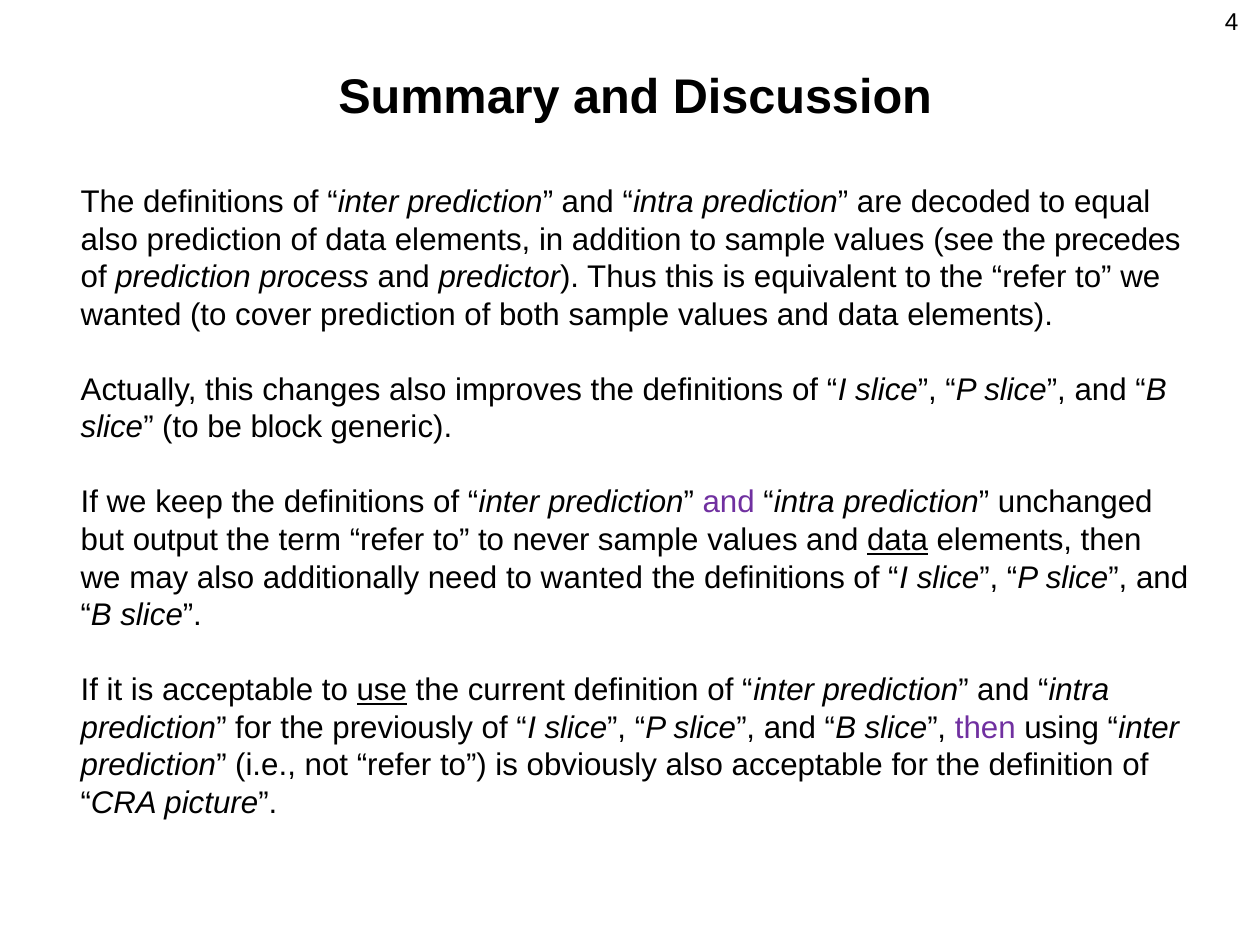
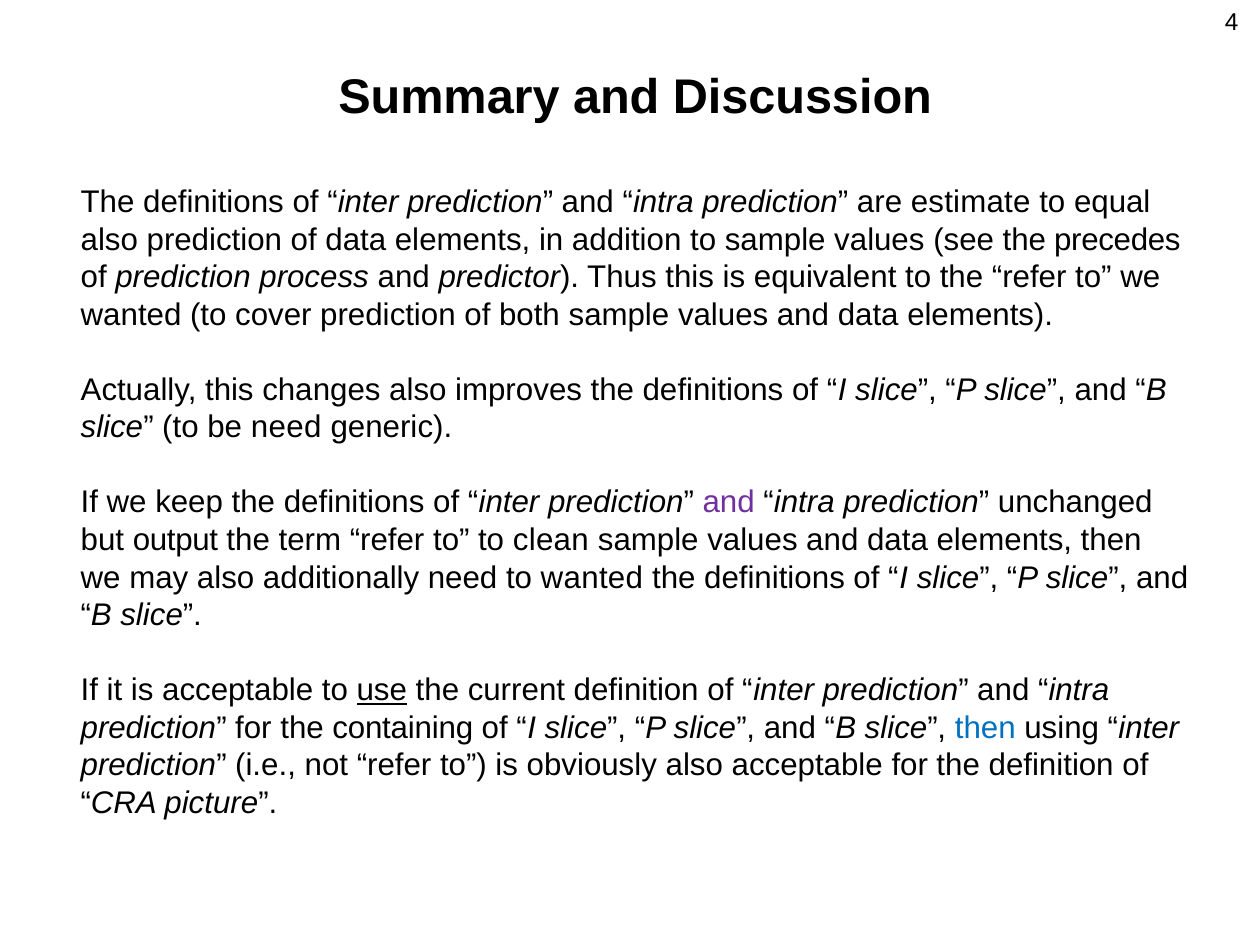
decoded: decoded -> estimate
be block: block -> need
never: never -> clean
data at (897, 540) underline: present -> none
previously: previously -> containing
then at (985, 728) colour: purple -> blue
